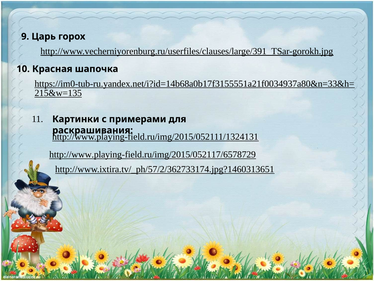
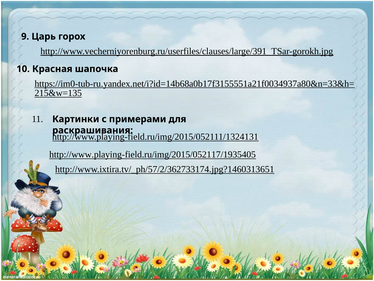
http://www.playing-field.ru/img/2015/052117/6578729: http://www.playing-field.ru/img/2015/052117/6578729 -> http://www.playing-field.ru/img/2015/052117/1935405
